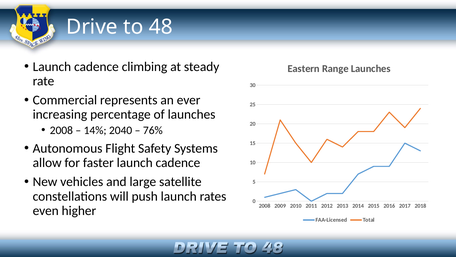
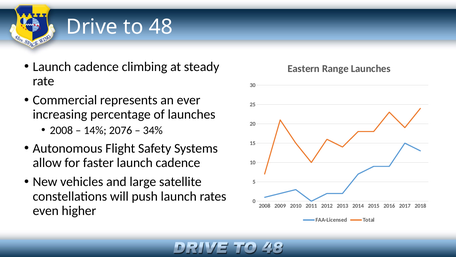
2040: 2040 -> 2076
76%: 76% -> 34%
